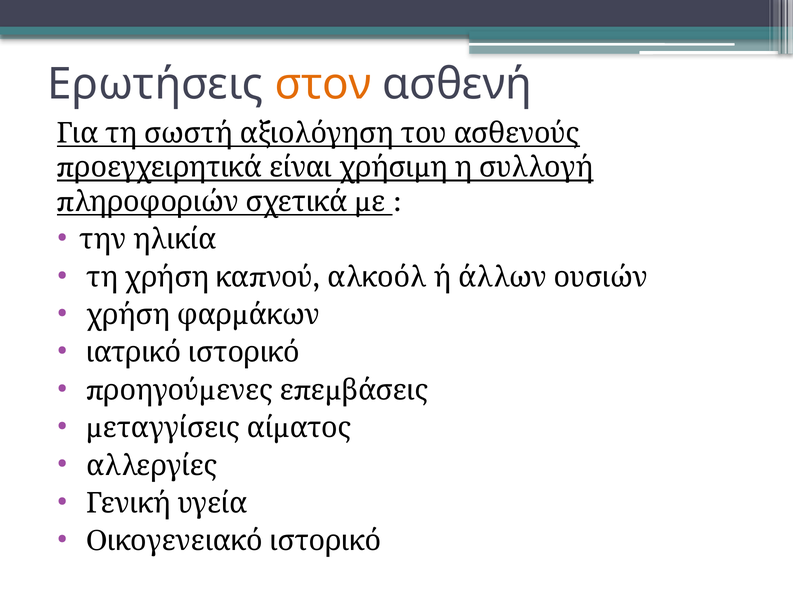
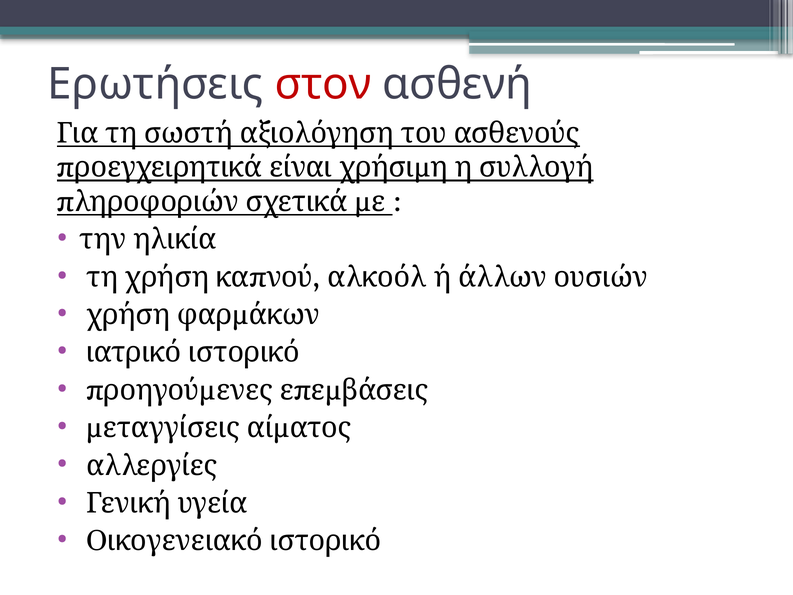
στον colour: orange -> red
